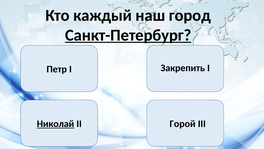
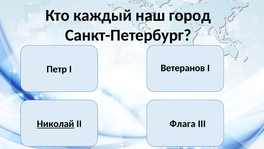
Санкт-Петербург underline: present -> none
Закрепить: Закрепить -> Ветеранов
Горой: Горой -> Флага
